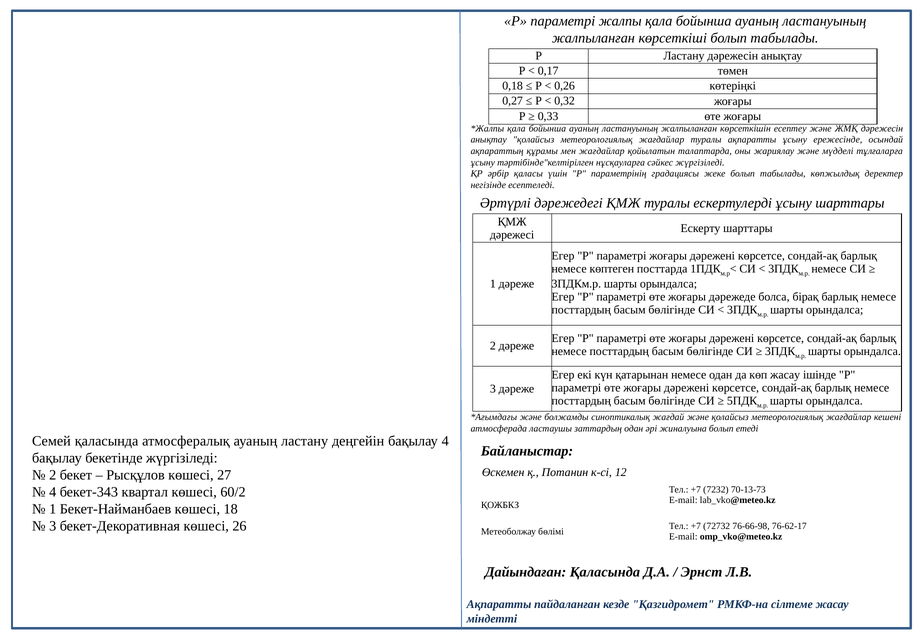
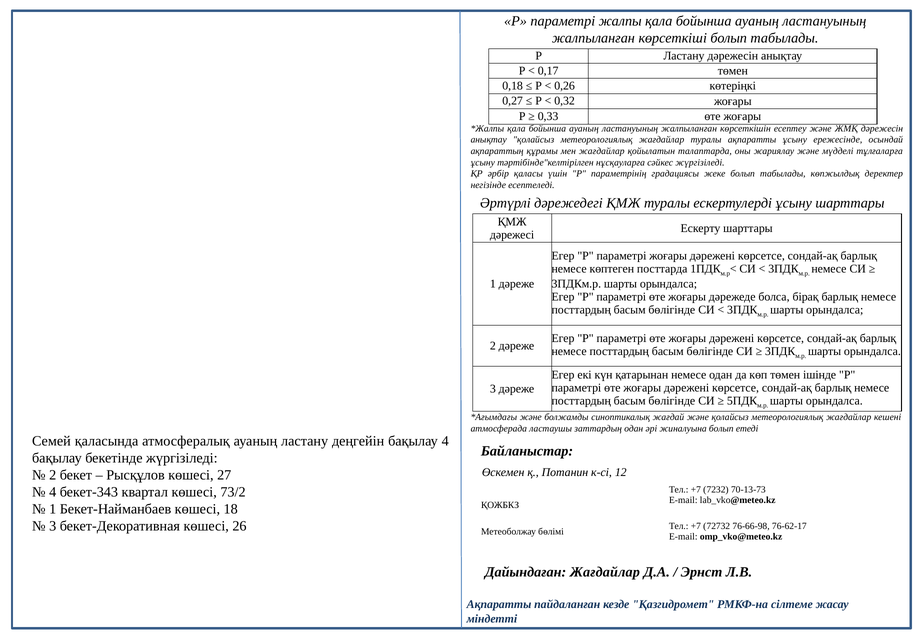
көп жасау: жасау -> төмен
60/2: 60/2 -> 73/2
Дайындаған Қаласында: Қаласында -> Жағдайлар
